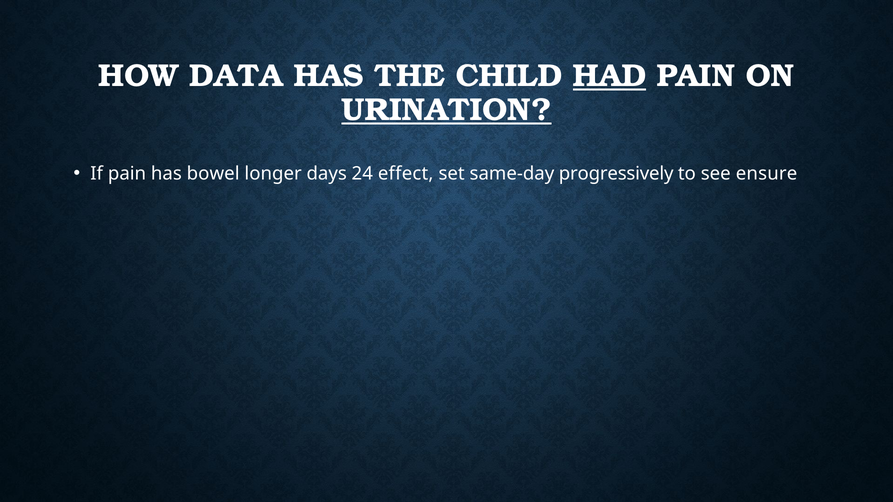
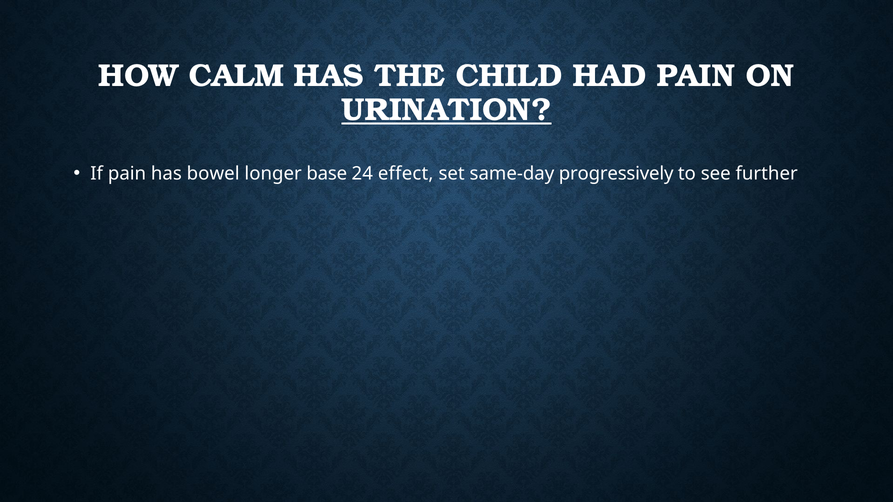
DATA: DATA -> CALM
HAD underline: present -> none
days: days -> base
ensure: ensure -> further
